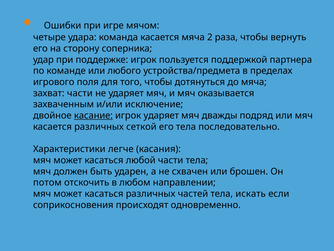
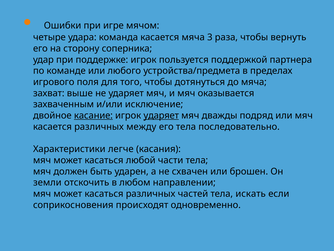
2: 2 -> 3
захват части: части -> выше
ударяет at (161, 115) underline: none -> present
сеткой: сеткой -> между
потом: потом -> земли
